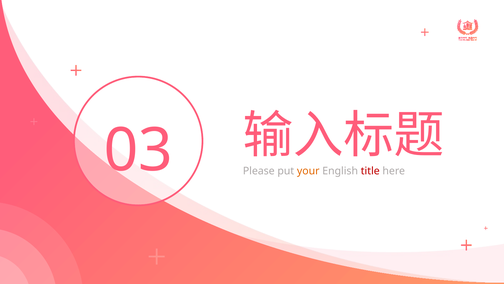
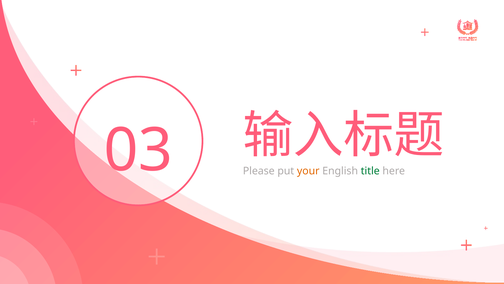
title colour: red -> green
